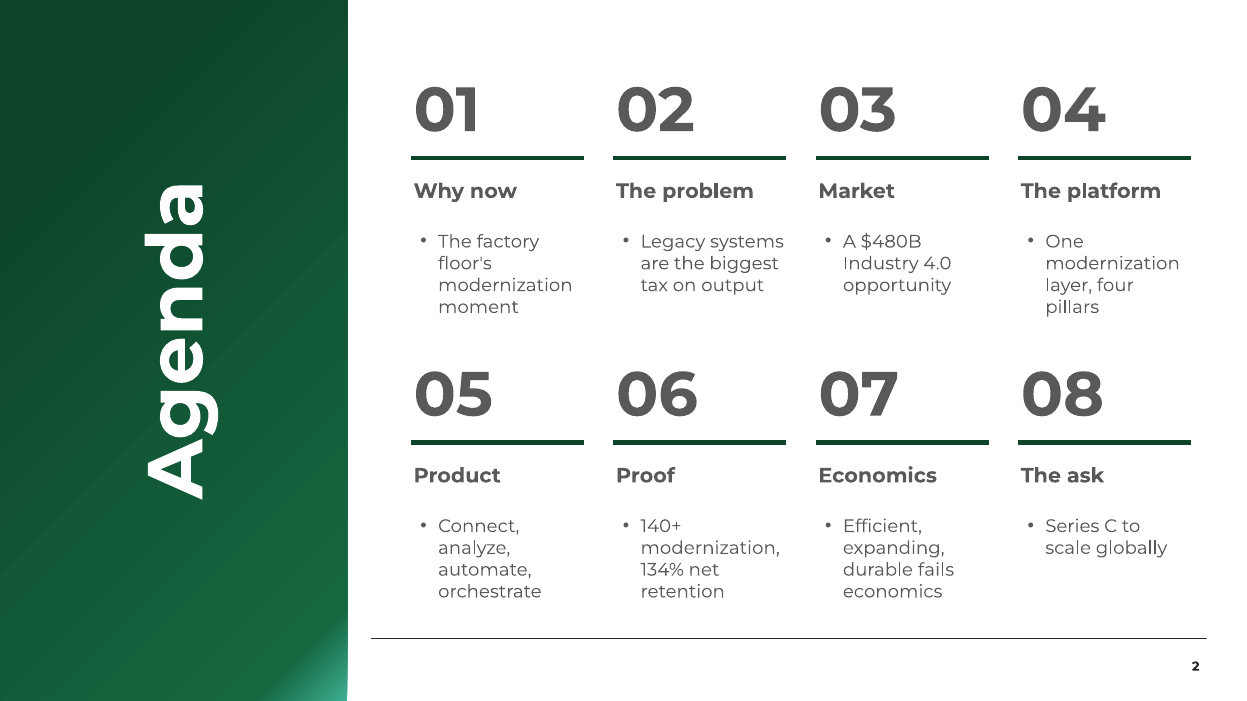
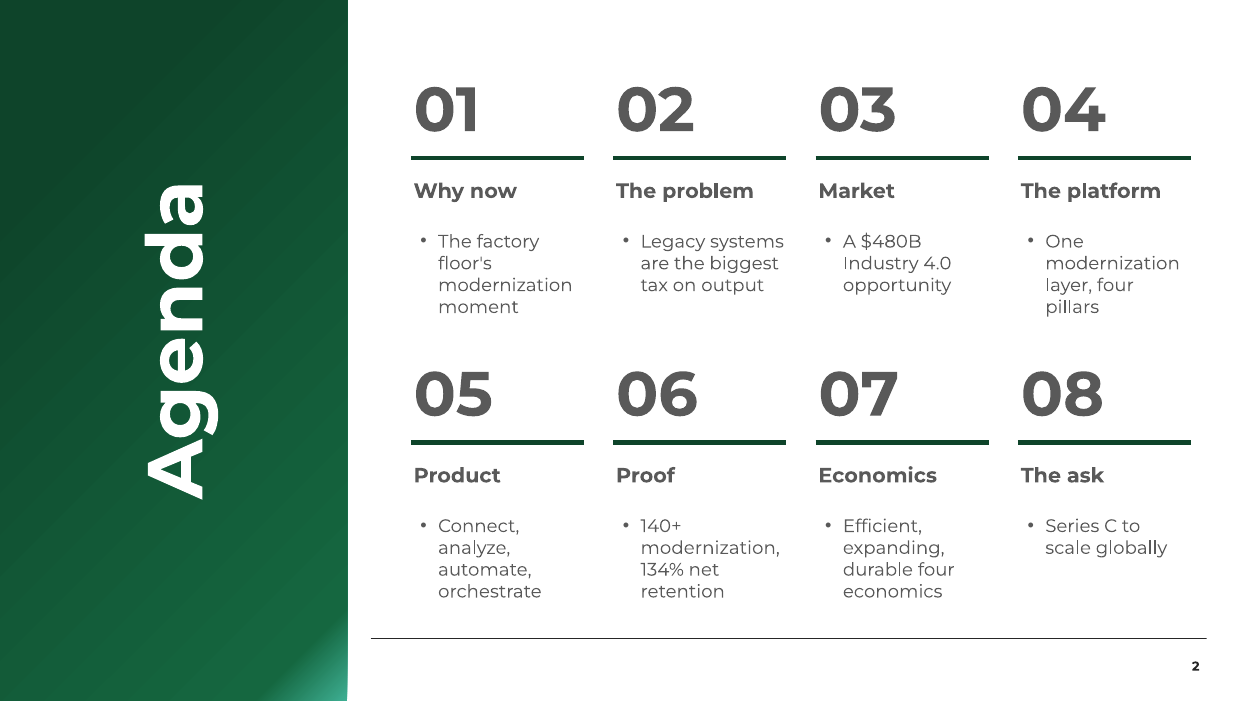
durable fails: fails -> four
